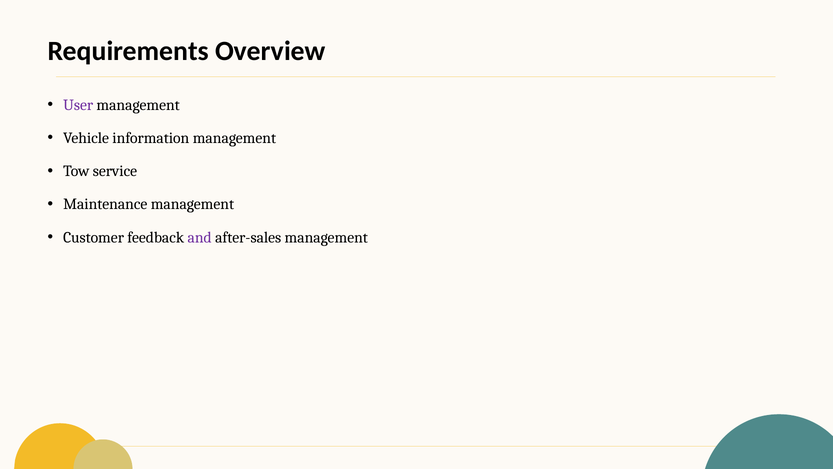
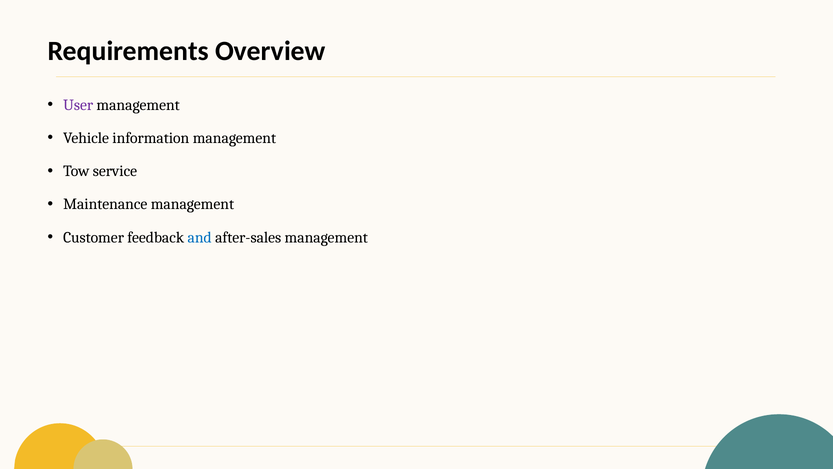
and colour: purple -> blue
